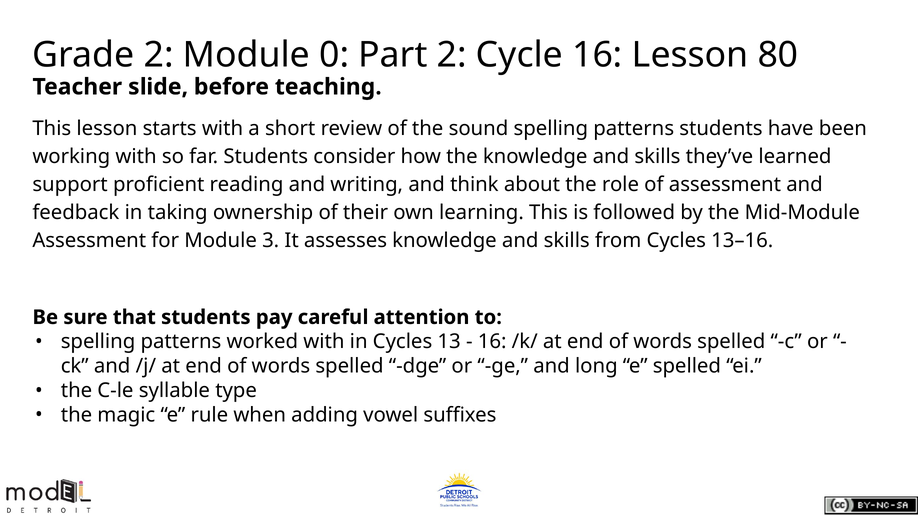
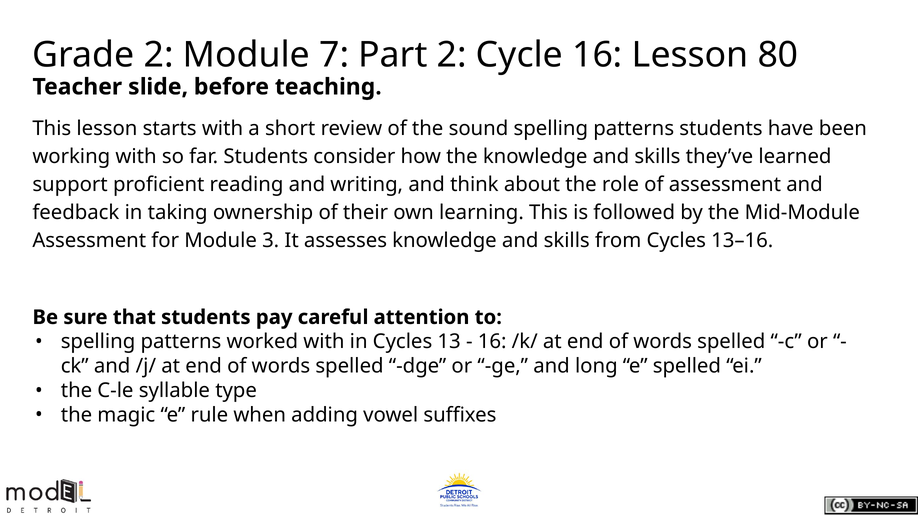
0: 0 -> 7
